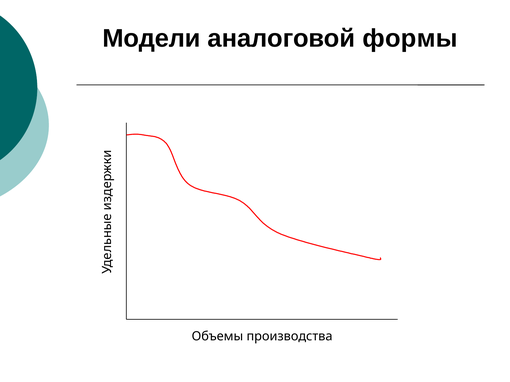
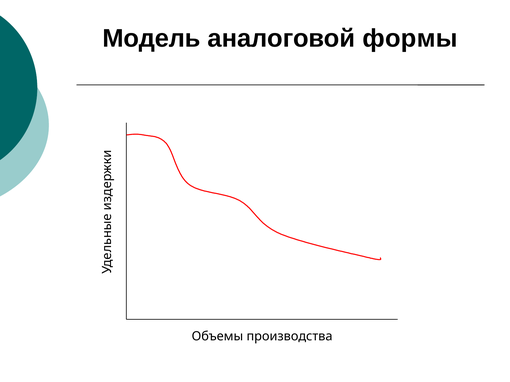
Модели: Модели -> Модель
